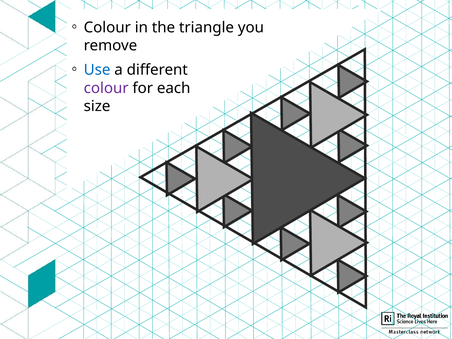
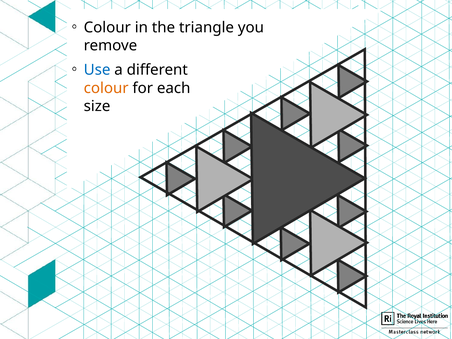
colour at (106, 88) colour: purple -> orange
